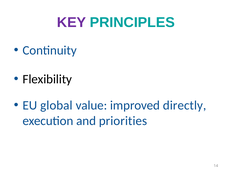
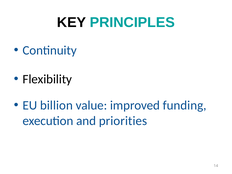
KEY colour: purple -> black
global: global -> billion
directly: directly -> funding
